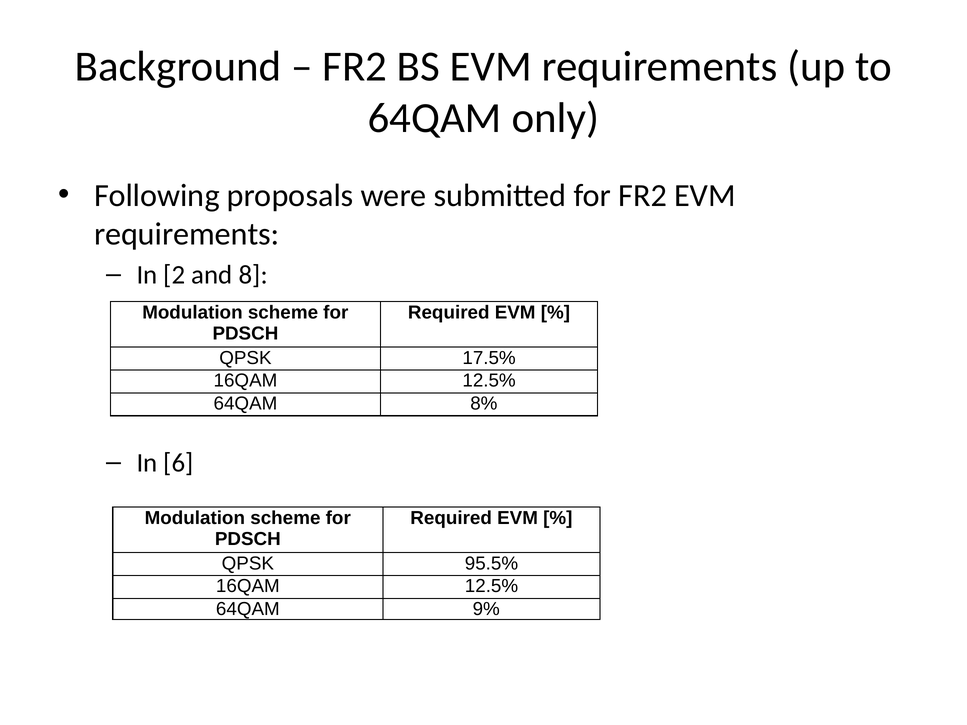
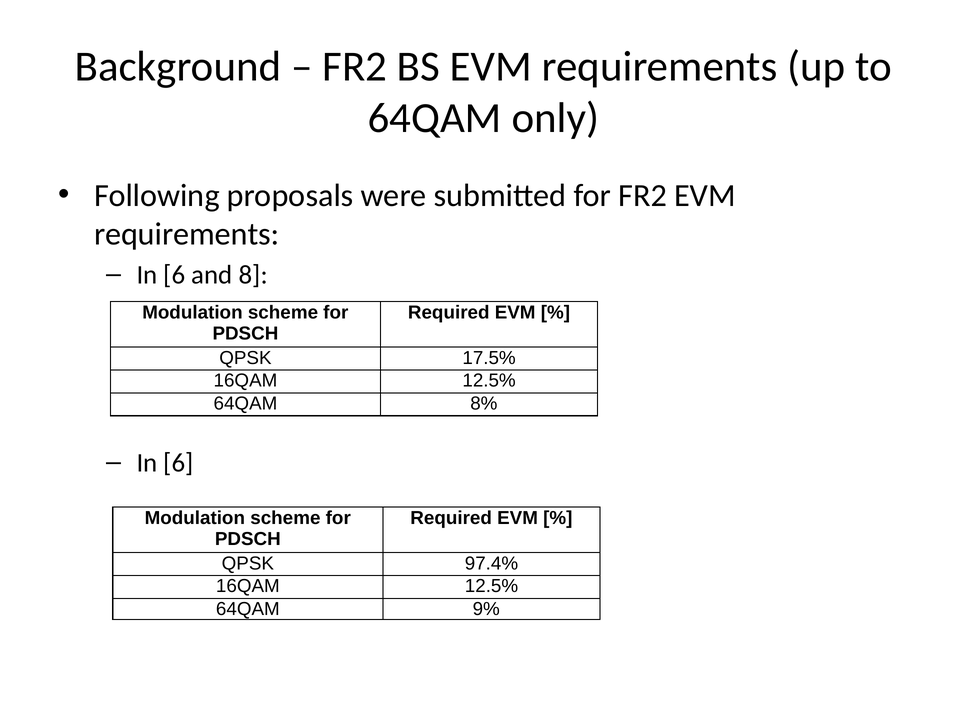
2 at (174, 275): 2 -> 6
95.5%: 95.5% -> 97.4%
